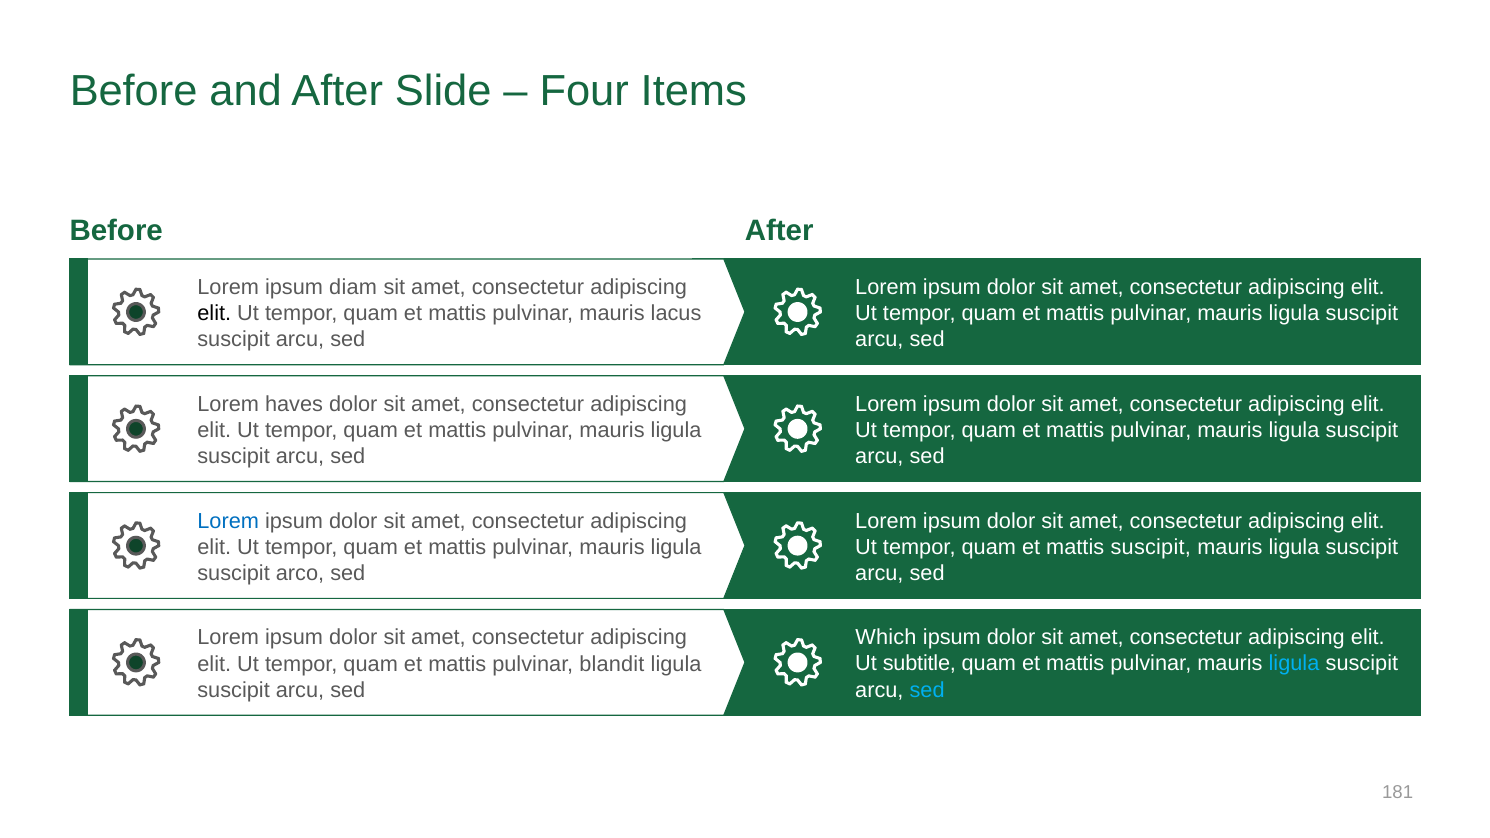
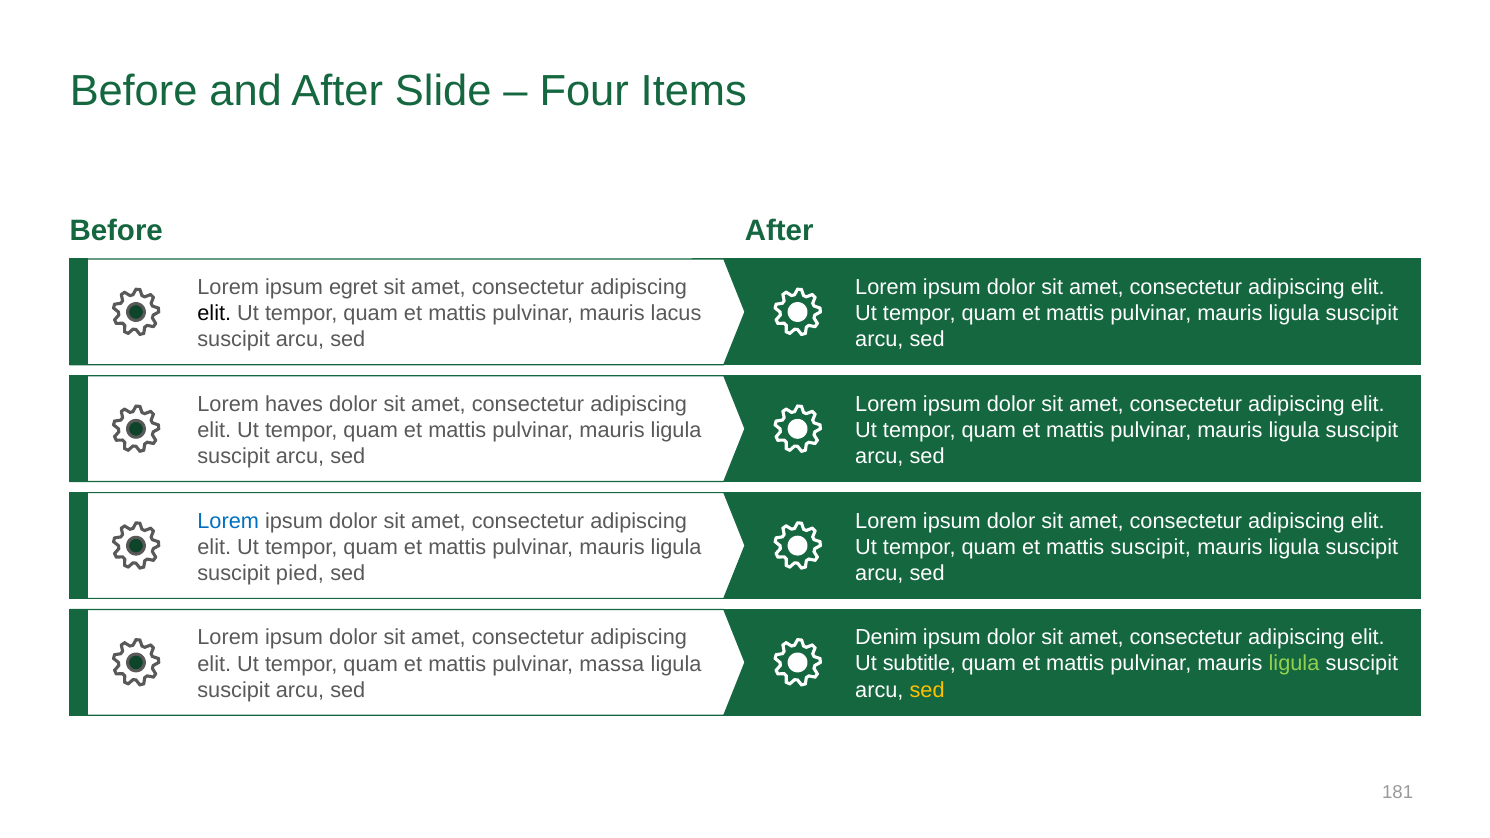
diam: diam -> egret
arco: arco -> pied
Which: Which -> Denim
blandit: blandit -> massa
ligula at (1294, 664) colour: light blue -> light green
sed at (927, 690) colour: light blue -> yellow
